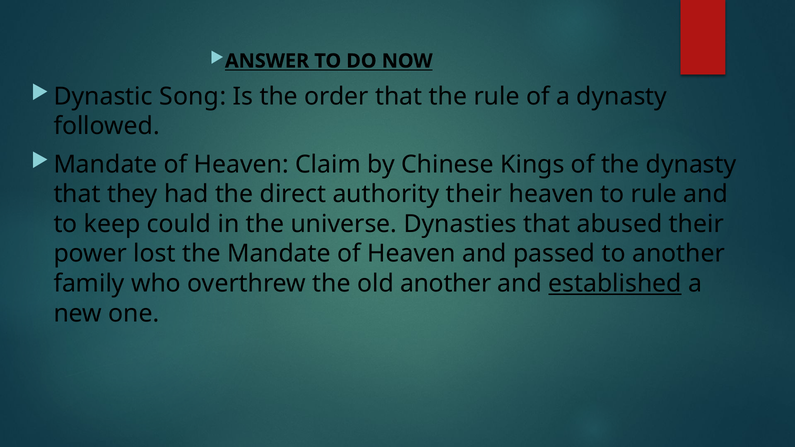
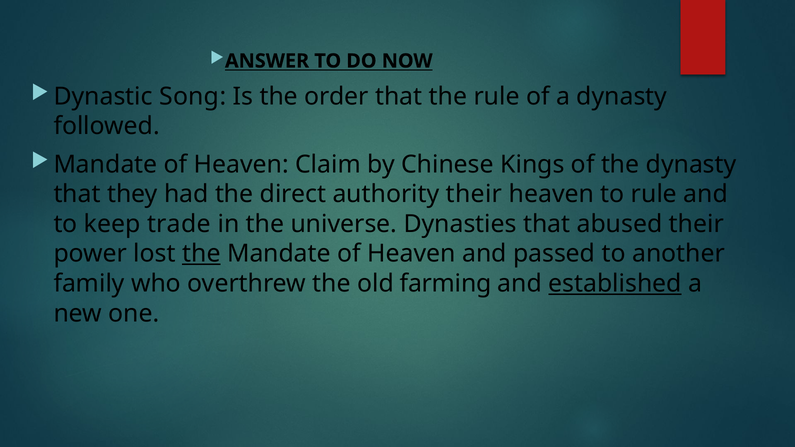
could: could -> trade
the at (201, 254) underline: none -> present
old another: another -> farming
